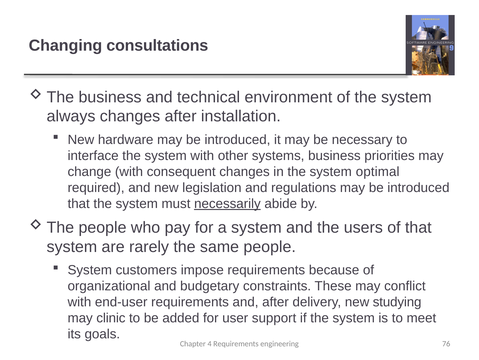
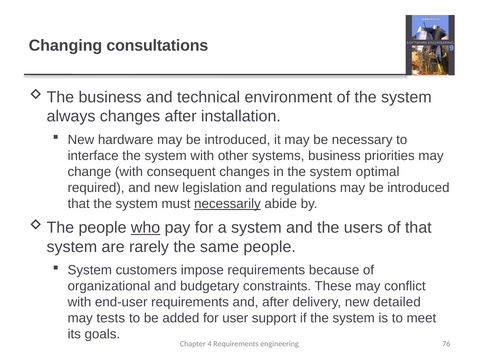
who underline: none -> present
studying: studying -> detailed
clinic: clinic -> tests
